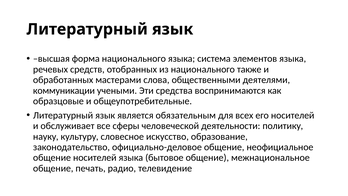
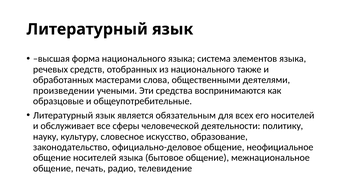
коммуникации: коммуникации -> произведении
